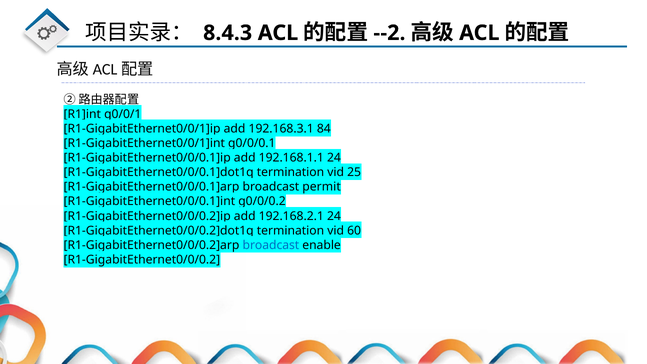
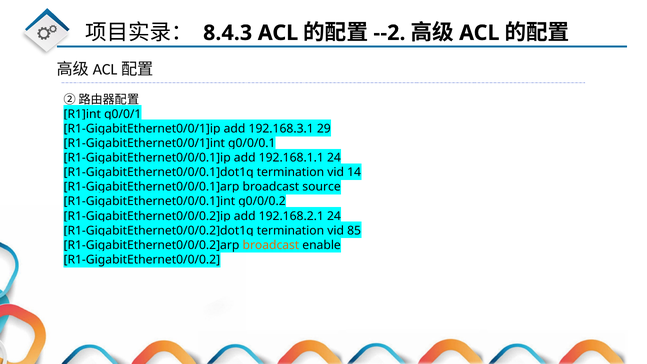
84: 84 -> 29
25: 25 -> 14
permit: permit -> source
60: 60 -> 85
broadcast at (271, 245) colour: blue -> orange
